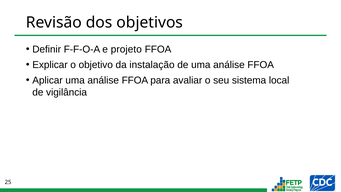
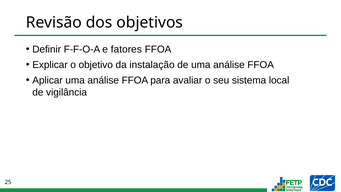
projeto: projeto -> fatores
